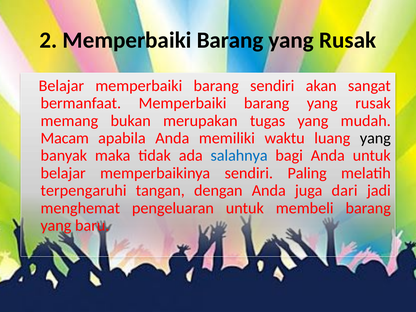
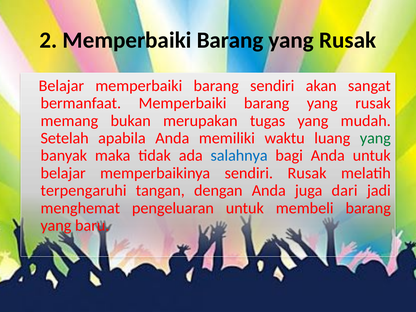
Macam: Macam -> Setelah
yang at (375, 138) colour: black -> green
sendiri Paling: Paling -> Rusak
